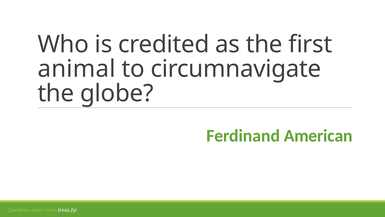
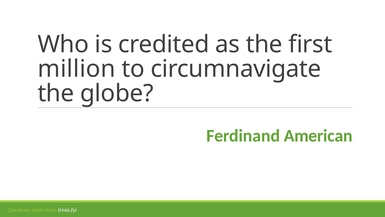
animal: animal -> million
